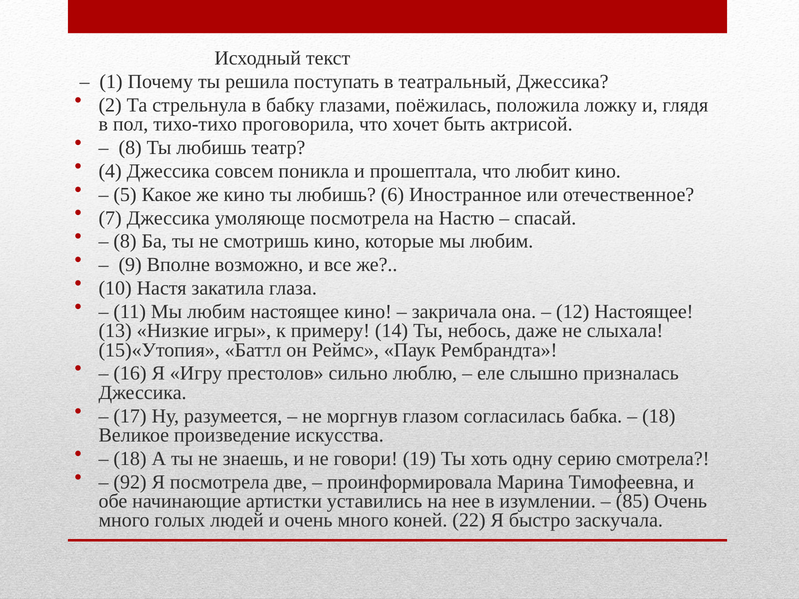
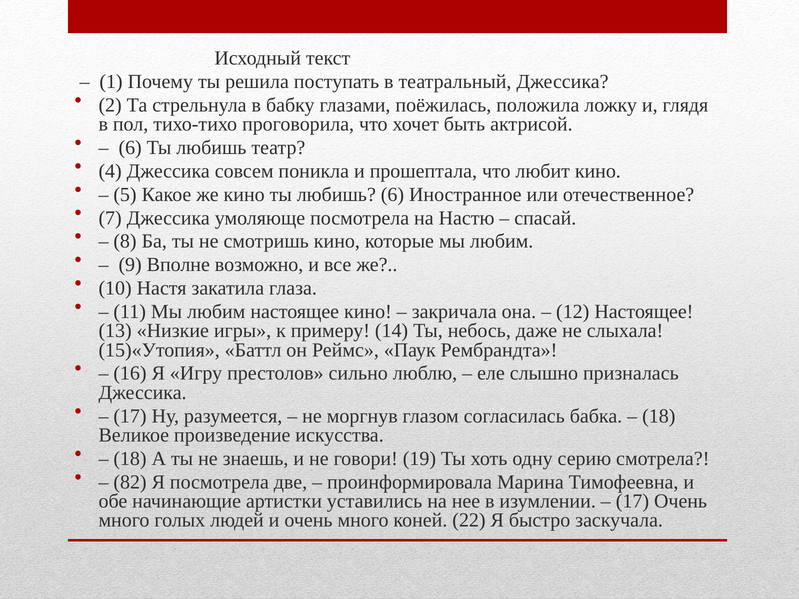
8 at (130, 148): 8 -> 6
92: 92 -> 82
85 at (632, 501): 85 -> 17
